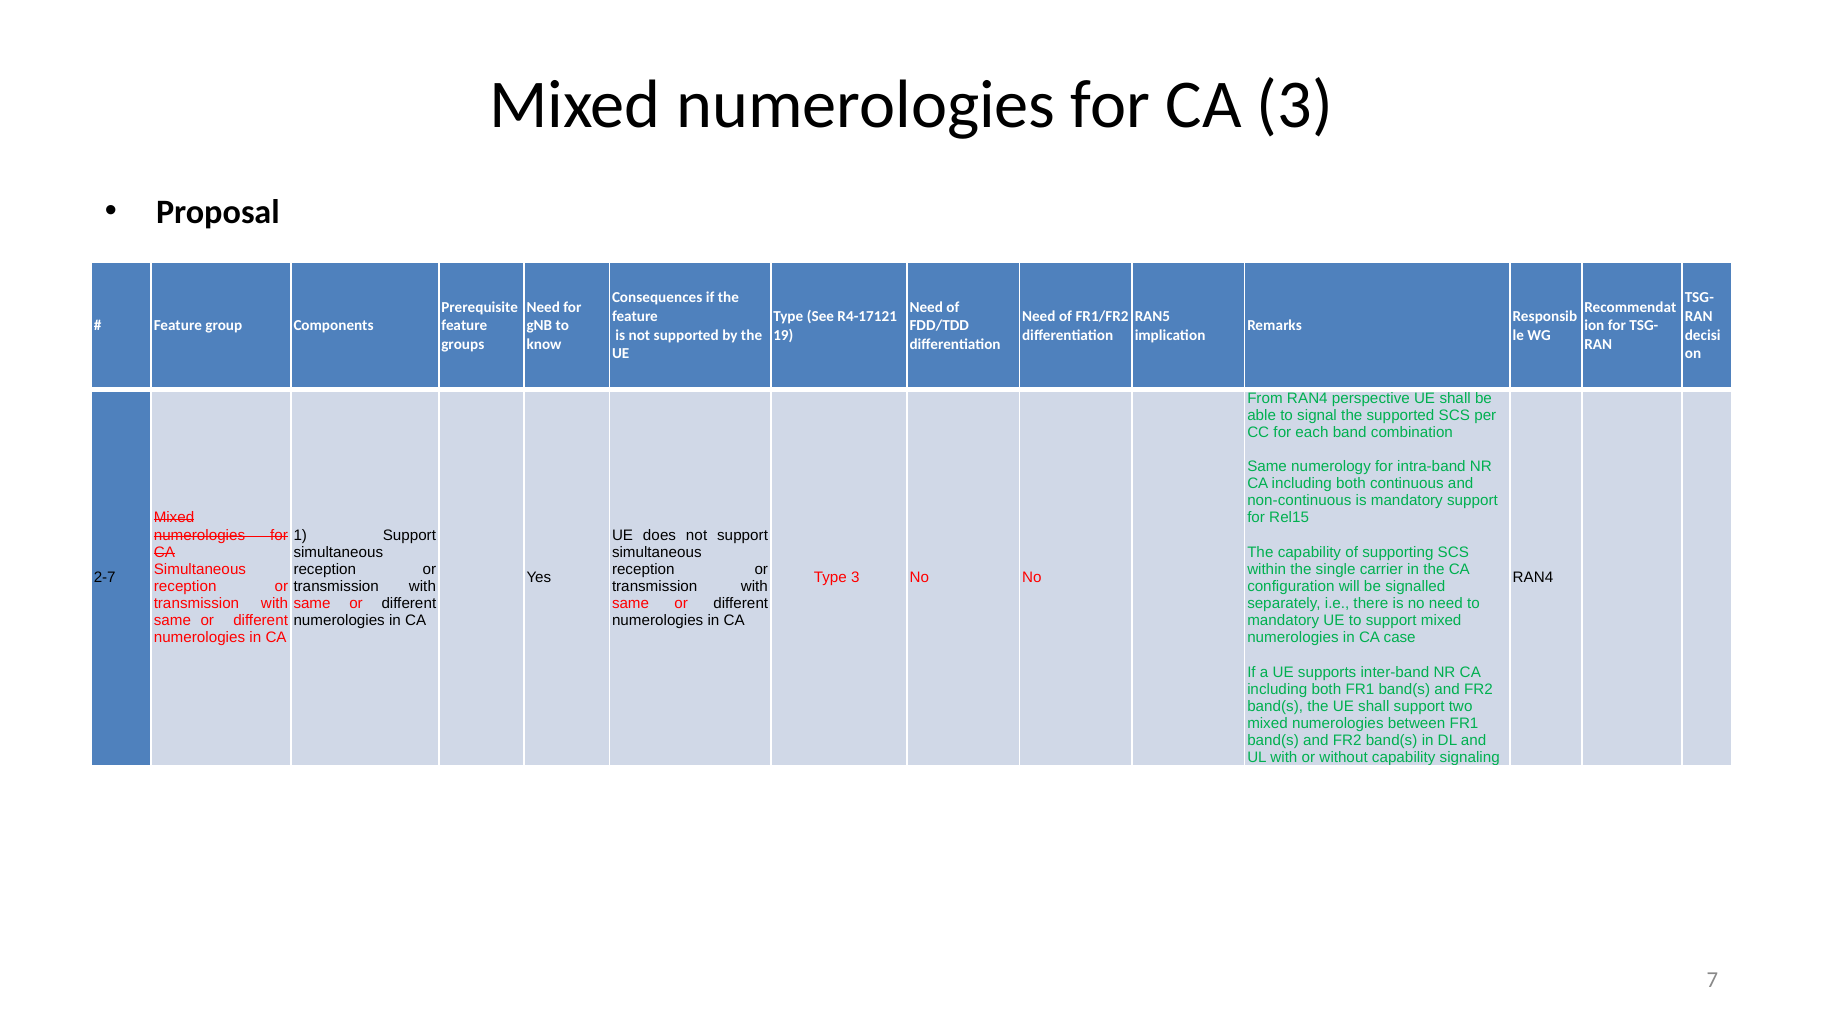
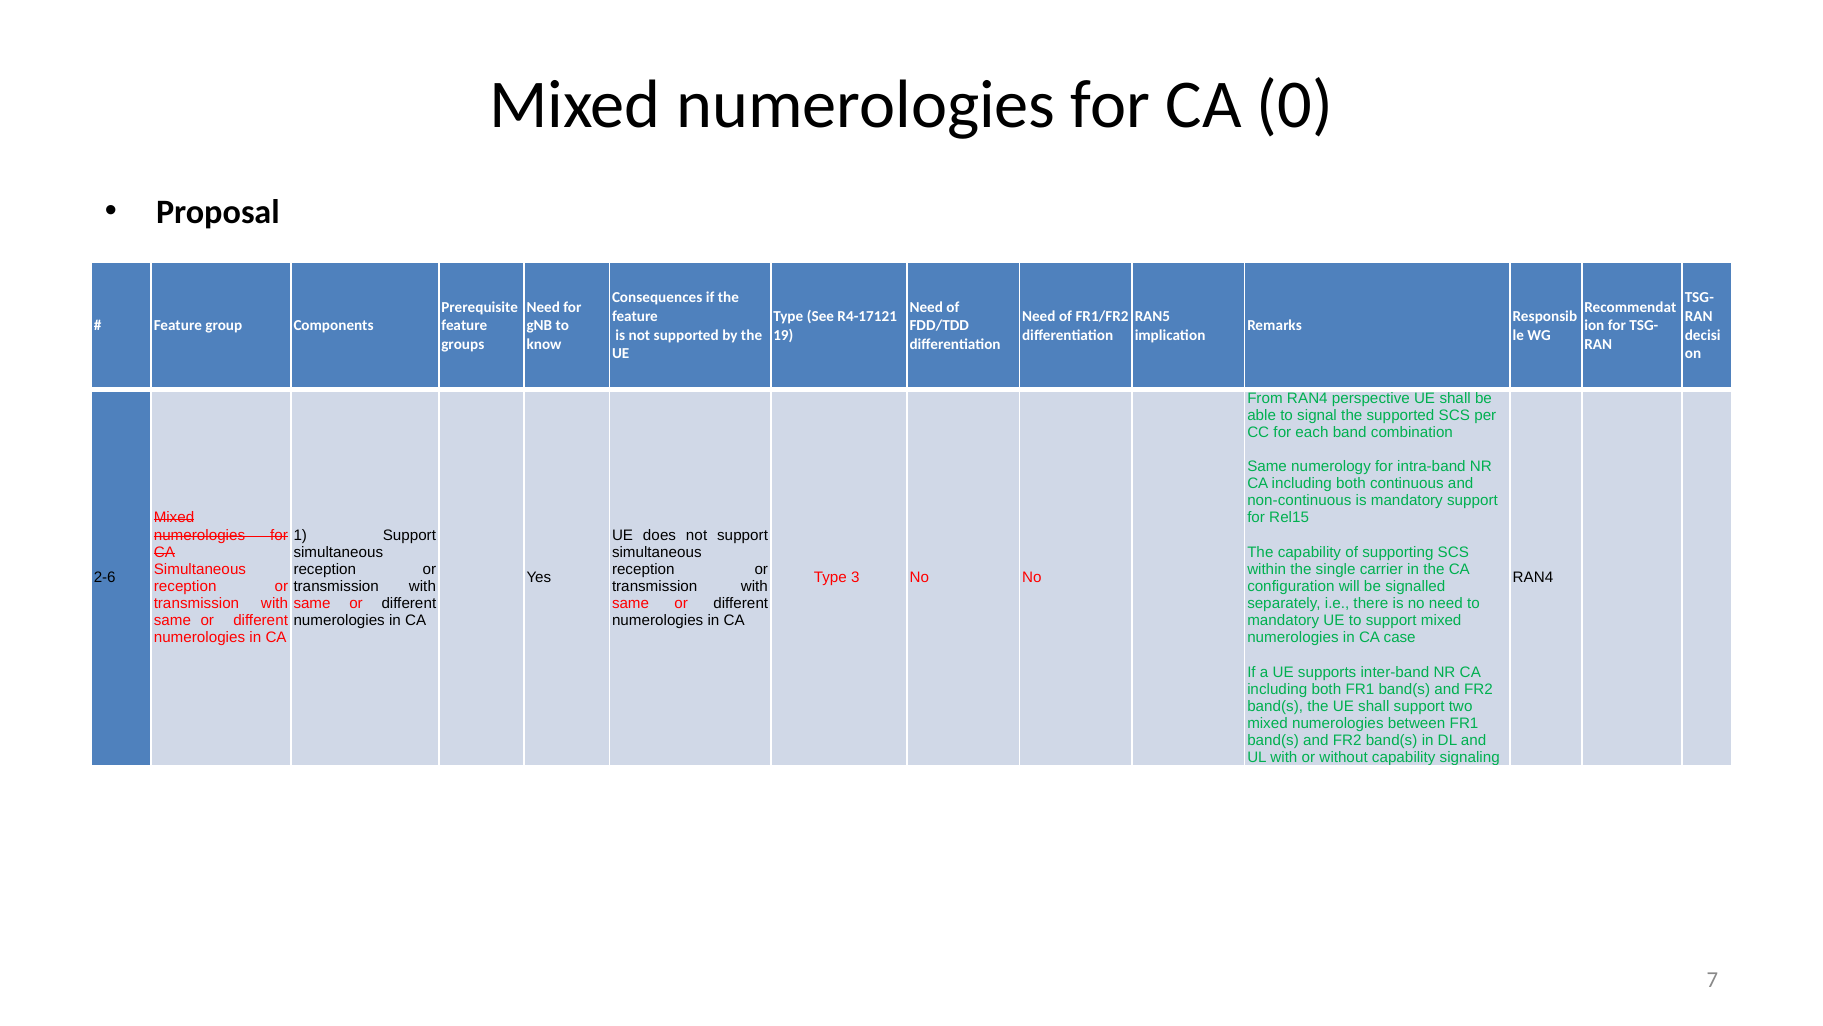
CA 3: 3 -> 0
2-7: 2-7 -> 2-6
